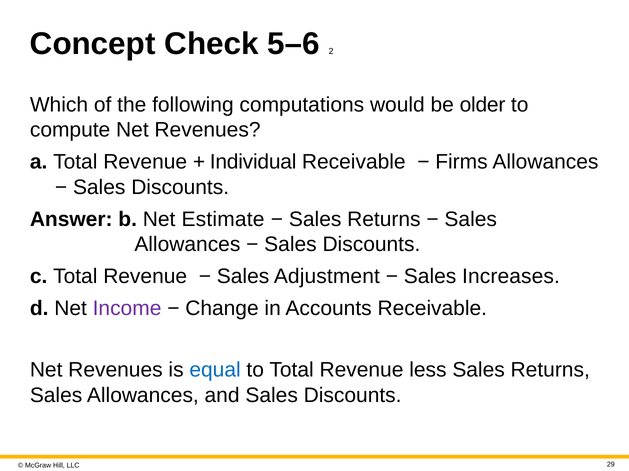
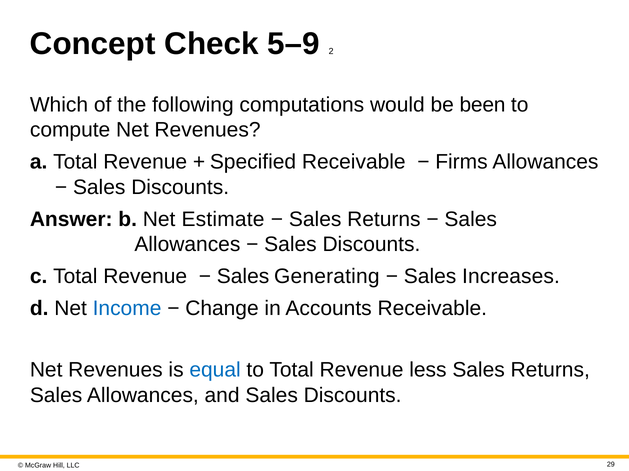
5–6: 5–6 -> 5–9
older: older -> been
Individual: Individual -> Specified
Adjustment: Adjustment -> Generating
Income colour: purple -> blue
